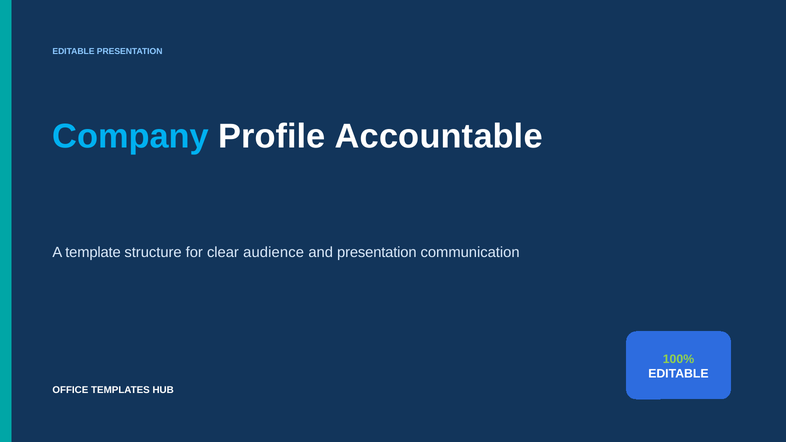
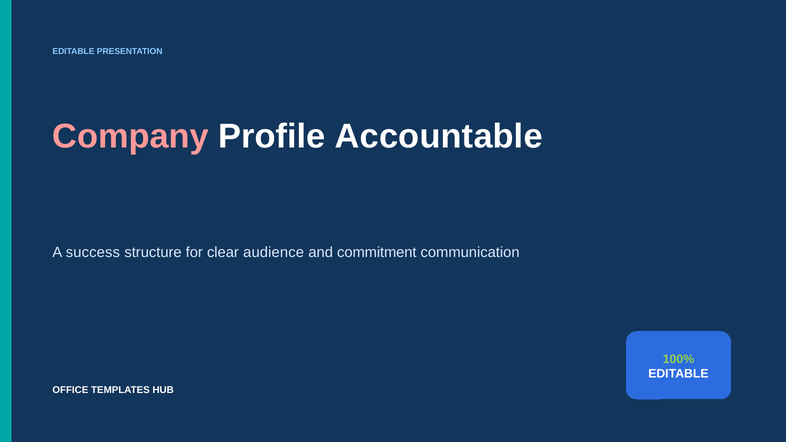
Company colour: light blue -> pink
template: template -> success
and presentation: presentation -> commitment
